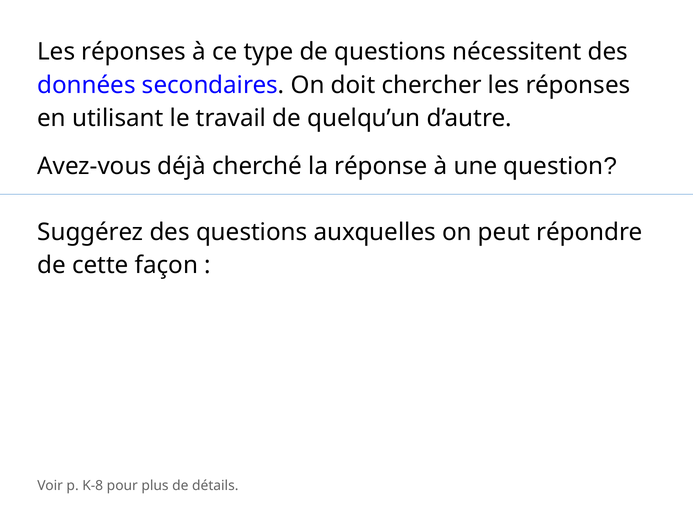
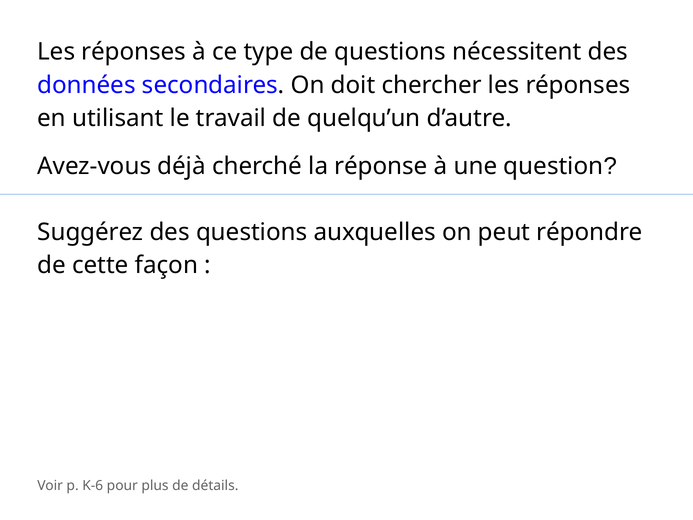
K-8: K-8 -> K-6
